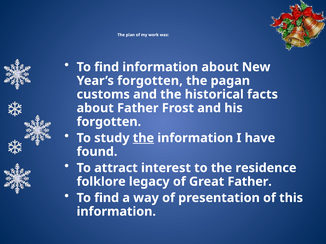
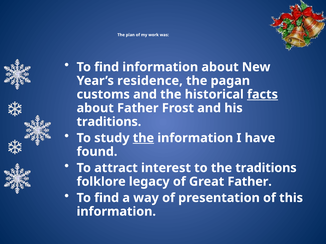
Year’s forgotten: forgotten -> residence
facts underline: none -> present
forgotten at (109, 122): forgotten -> traditions
the residence: residence -> traditions
